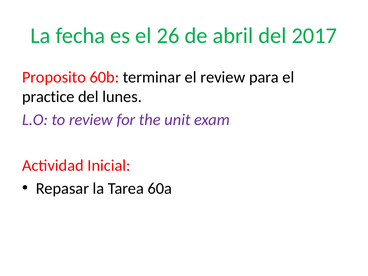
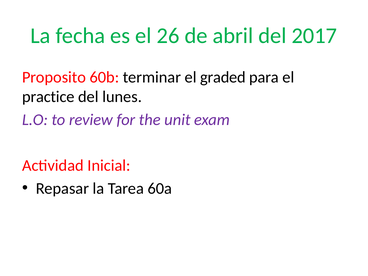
el review: review -> graded
